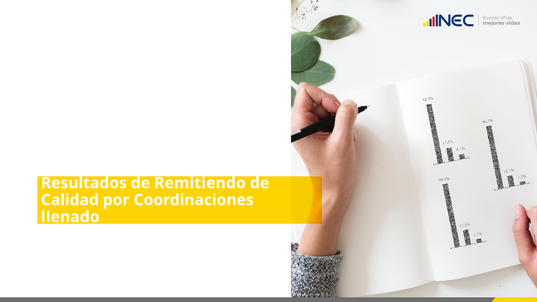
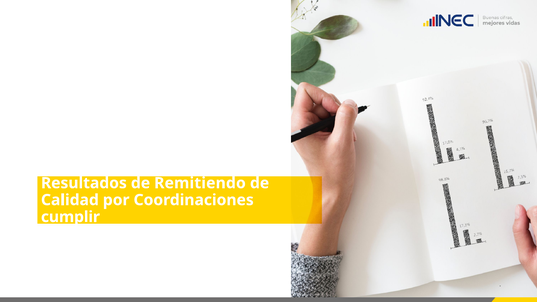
llenado: llenado -> cumplir
